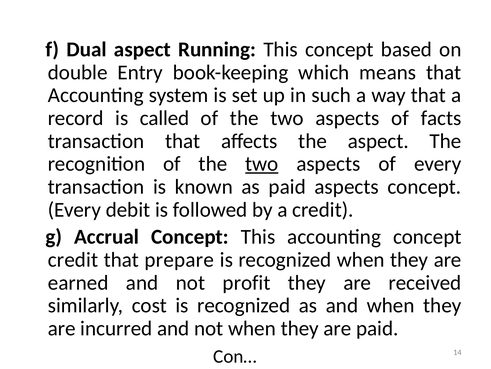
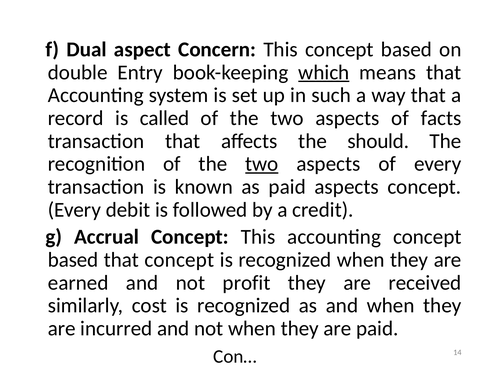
Running: Running -> Concern
which underline: none -> present
the aspect: aspect -> should
credit at (73, 259): credit -> based
that prepare: prepare -> concept
